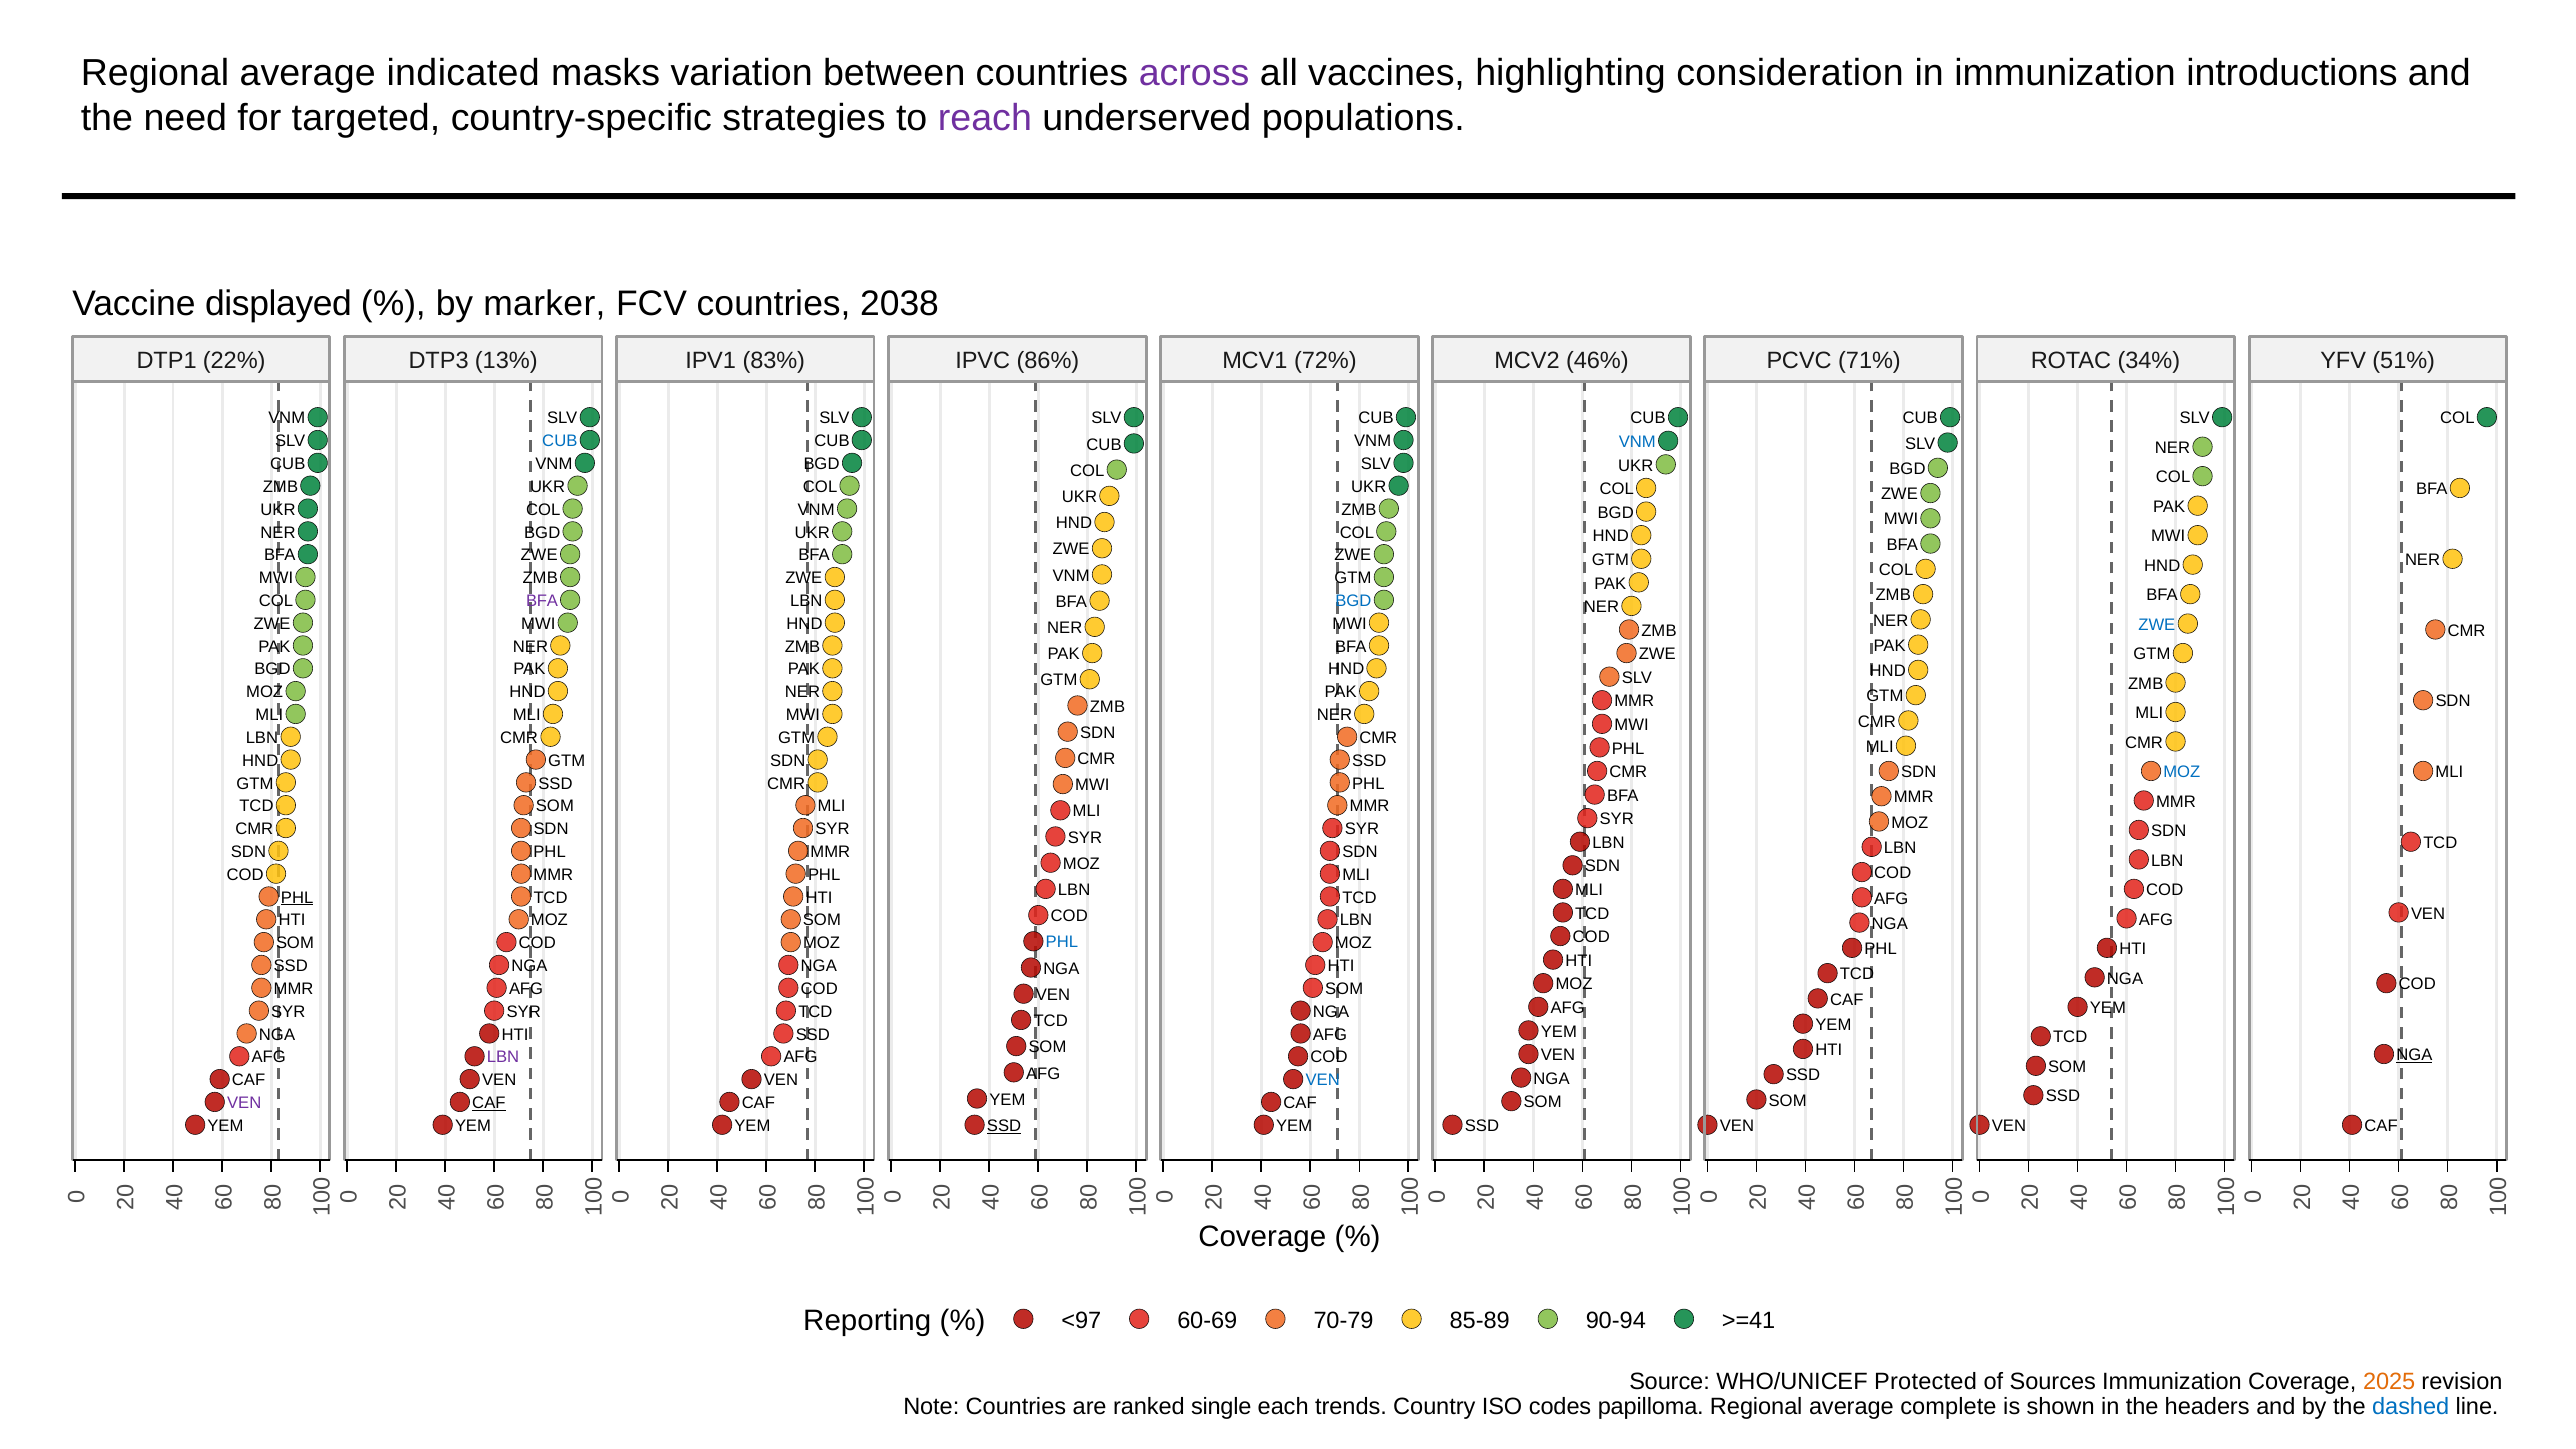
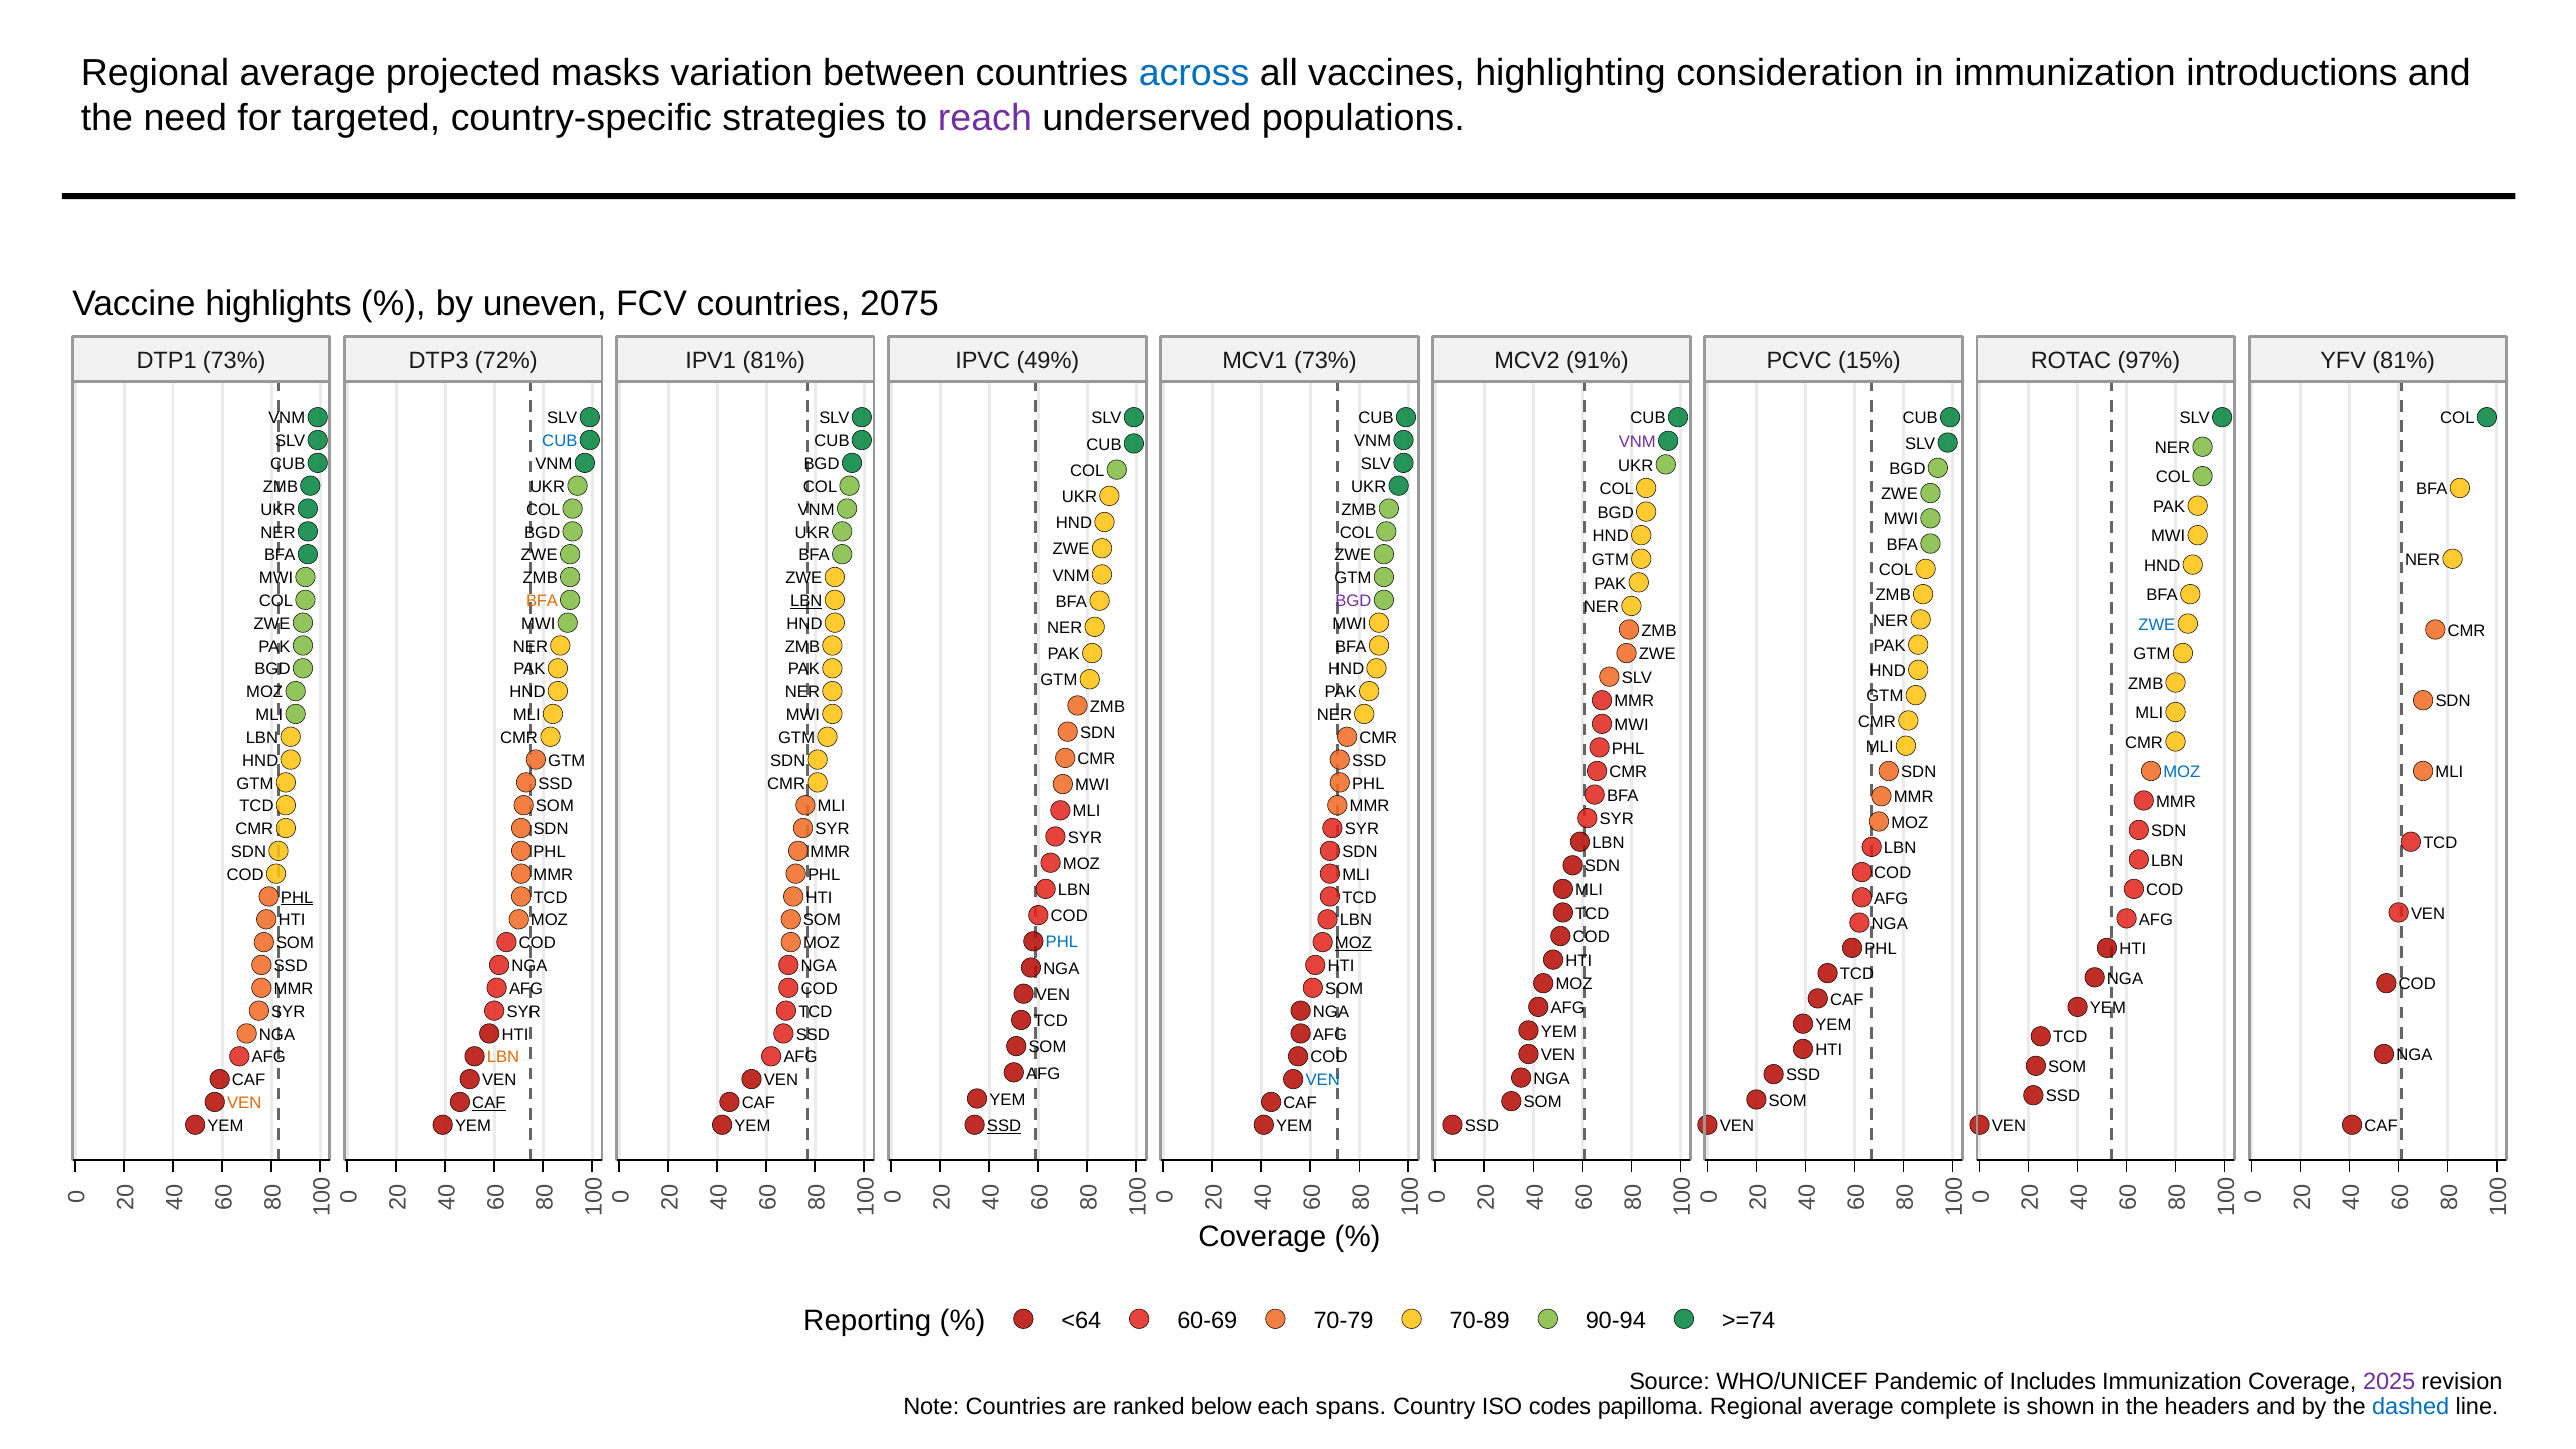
indicated: indicated -> projected
across colour: purple -> blue
displayed: displayed -> highlights
marker: marker -> uneven
2038: 2038 -> 2075
DTP1 22%: 22% -> 73%
13%: 13% -> 72%
IPV1 83%: 83% -> 81%
86%: 86% -> 49%
MCV1 72%: 72% -> 73%
46%: 46% -> 91%
71%: 71% -> 15%
34%: 34% -> 97%
YFV 51%: 51% -> 81%
VNM at (1637, 442) colour: blue -> purple
BFA at (542, 601) colour: purple -> orange
LBN at (806, 601) underline: none -> present
BGD at (1353, 601) colour: blue -> purple
MOZ at (1353, 943) underline: none -> present
NGA at (2414, 1055) underline: present -> none
LBN at (503, 1057) colour: purple -> orange
VEN at (244, 1103) colour: purple -> orange
<97: <97 -> <64
85-89: 85-89 -> 70-89
>=41: >=41 -> >=74
Protected: Protected -> Pandemic
Sources: Sources -> Includes
2025 colour: orange -> purple
single: single -> below
trends: trends -> spans
